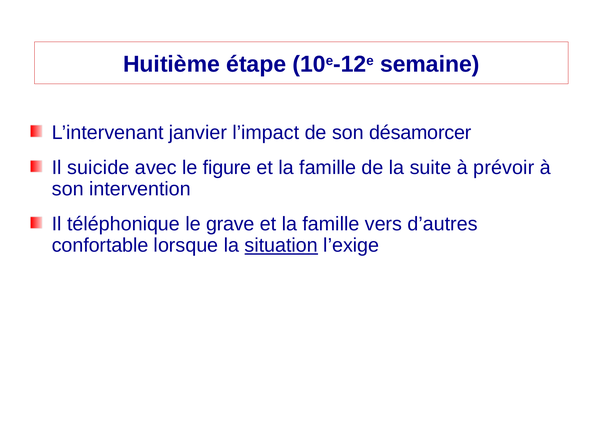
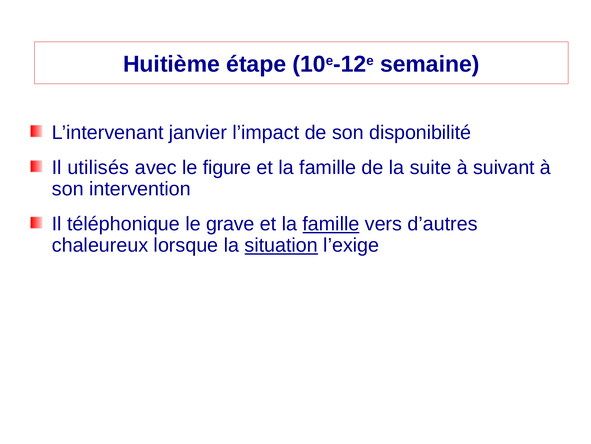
désamorcer: désamorcer -> disponibilité
suicide: suicide -> utilisés
prévoir: prévoir -> suivant
famille at (331, 224) underline: none -> present
confortable: confortable -> chaleureux
